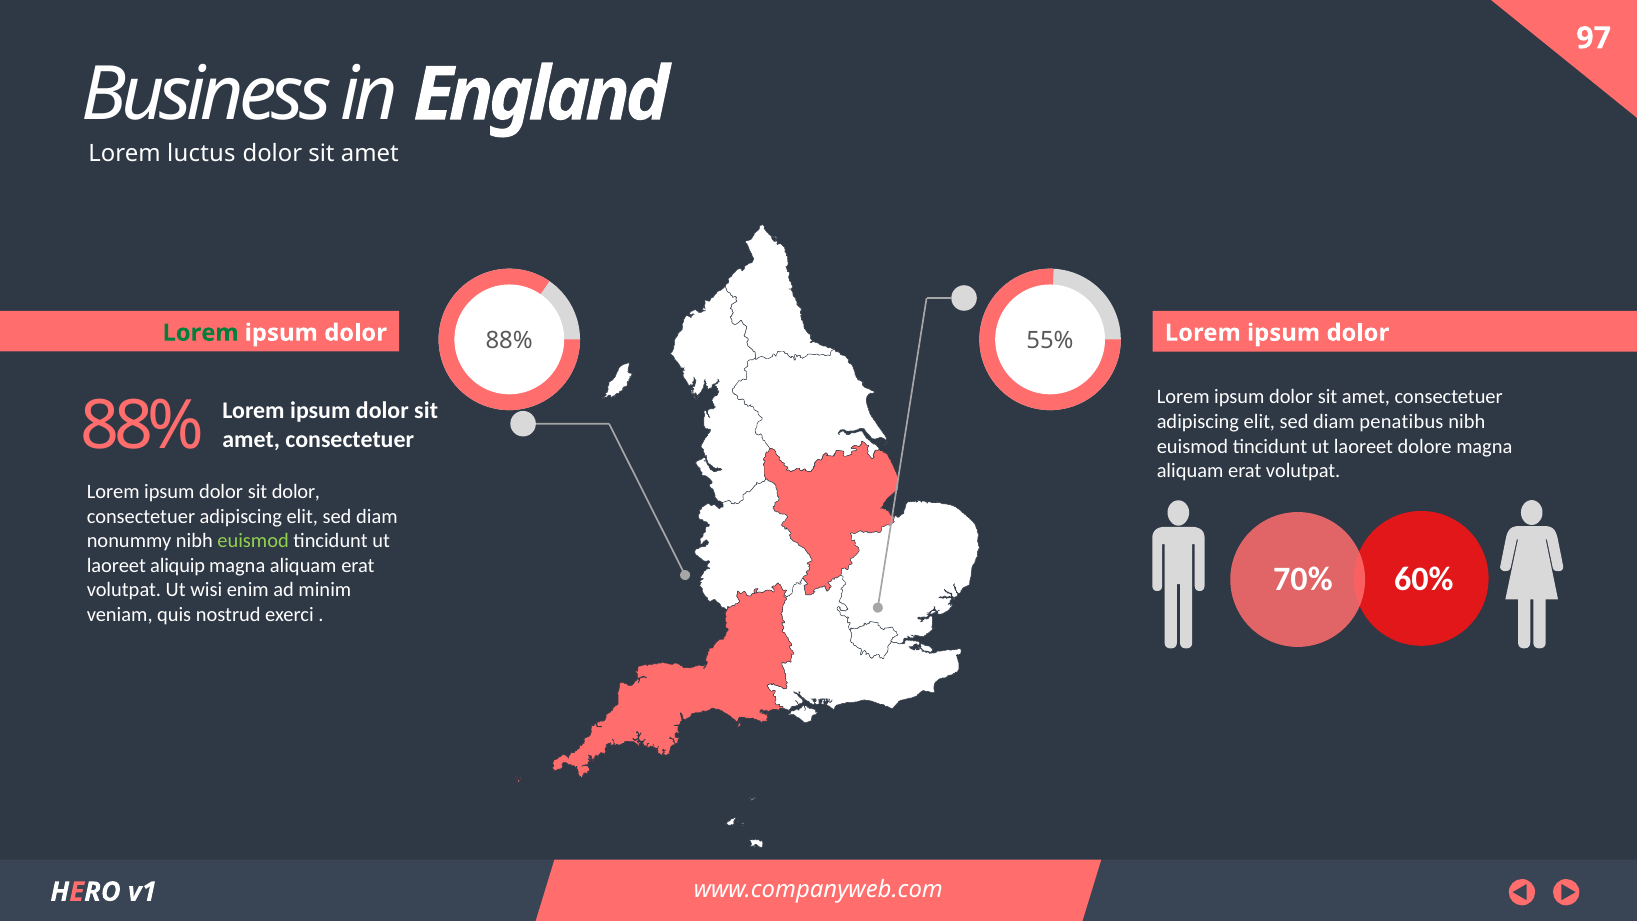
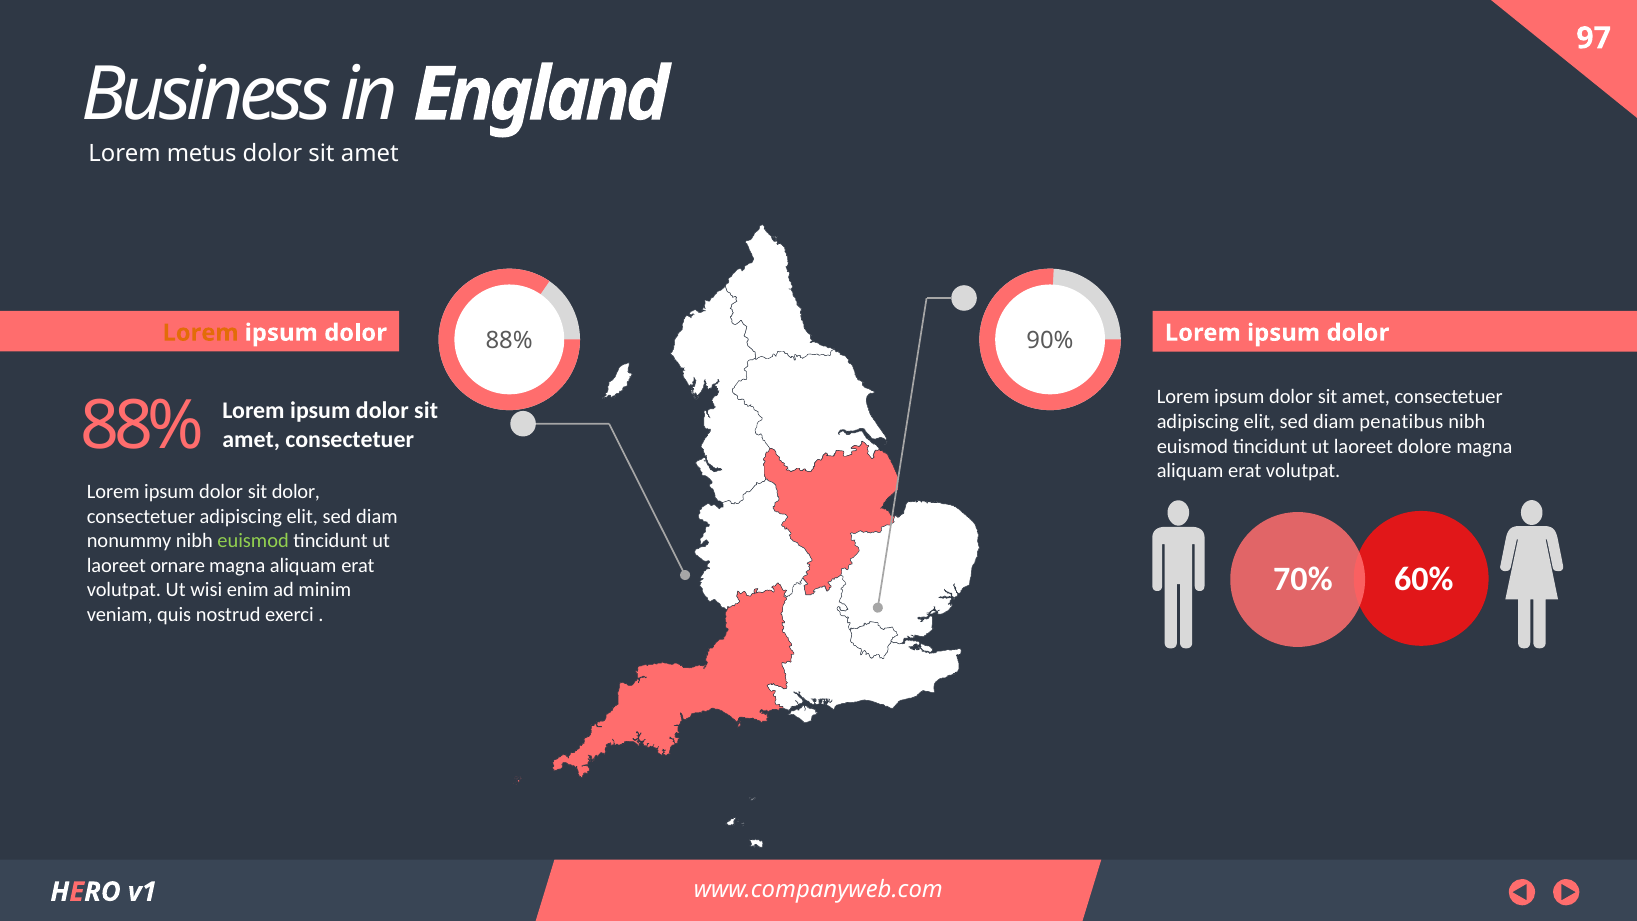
luctus: luctus -> metus
Lorem at (201, 333) colour: green -> orange
55%: 55% -> 90%
aliquip: aliquip -> ornare
